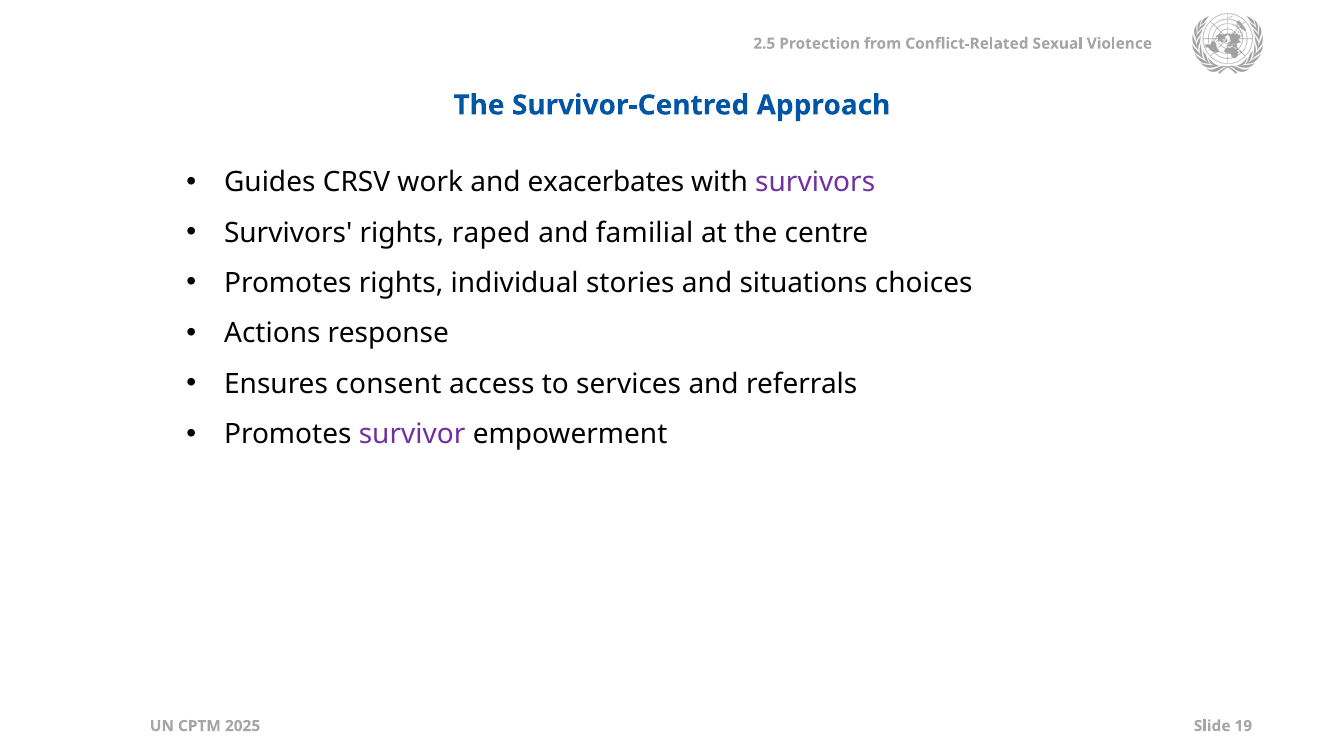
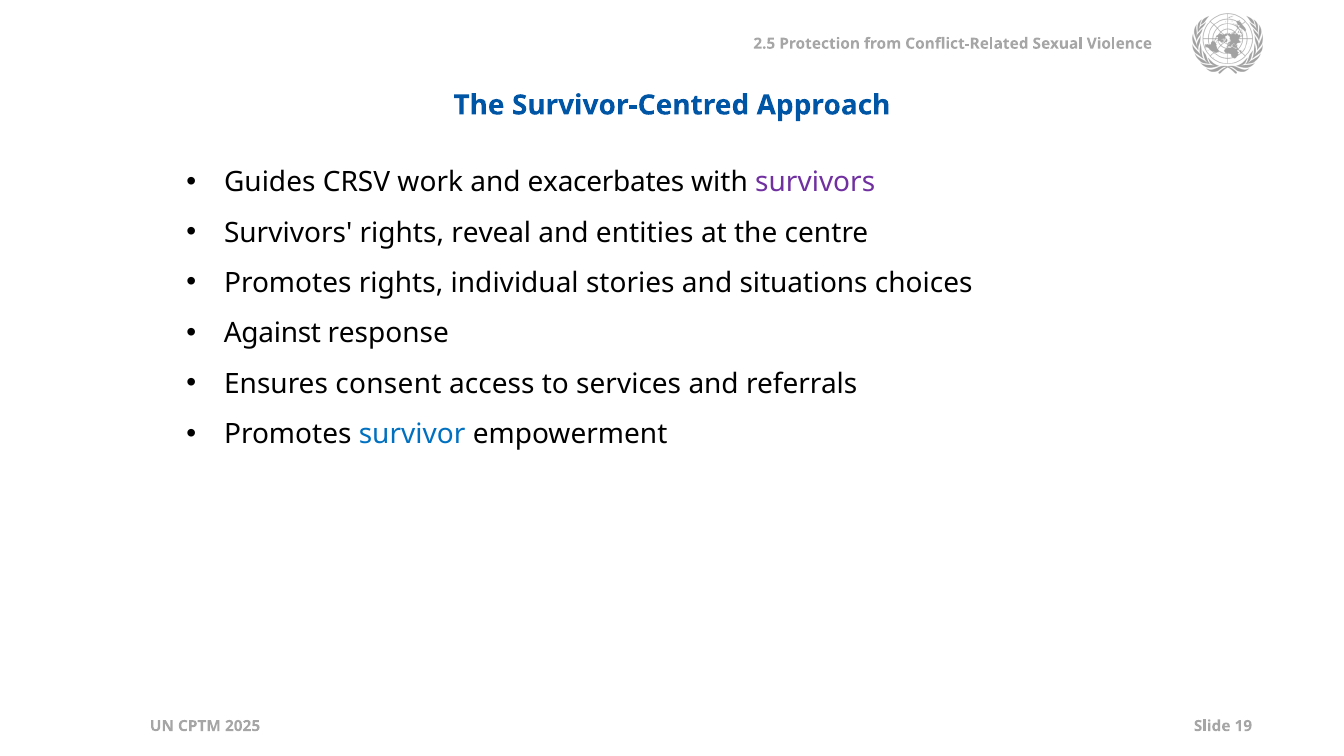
raped: raped -> reveal
familial: familial -> entities
Actions: Actions -> Against
survivor colour: purple -> blue
